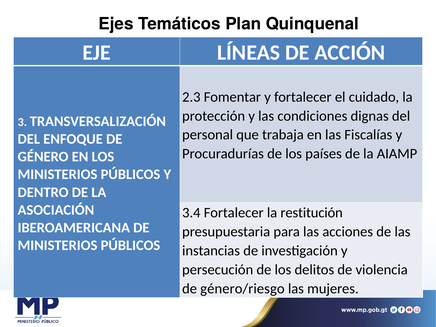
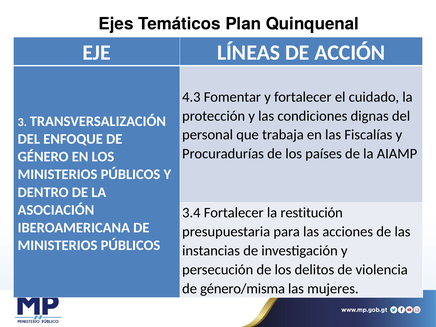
2.3: 2.3 -> 4.3
género/riesgo: género/riesgo -> género/misma
